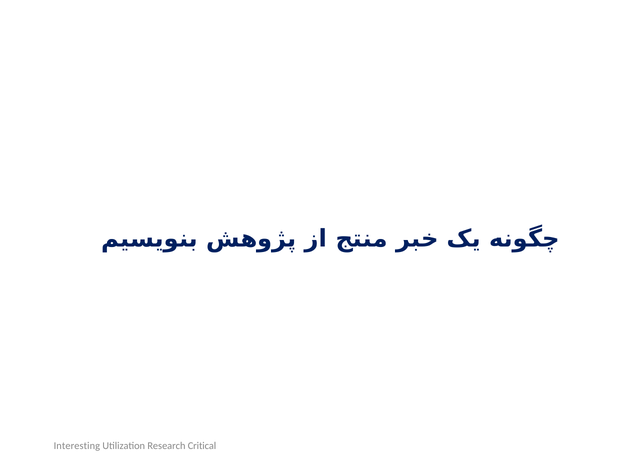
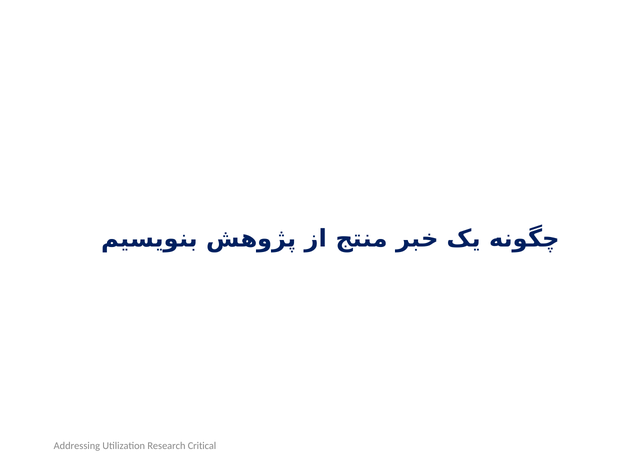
Interesting: Interesting -> Addressing
